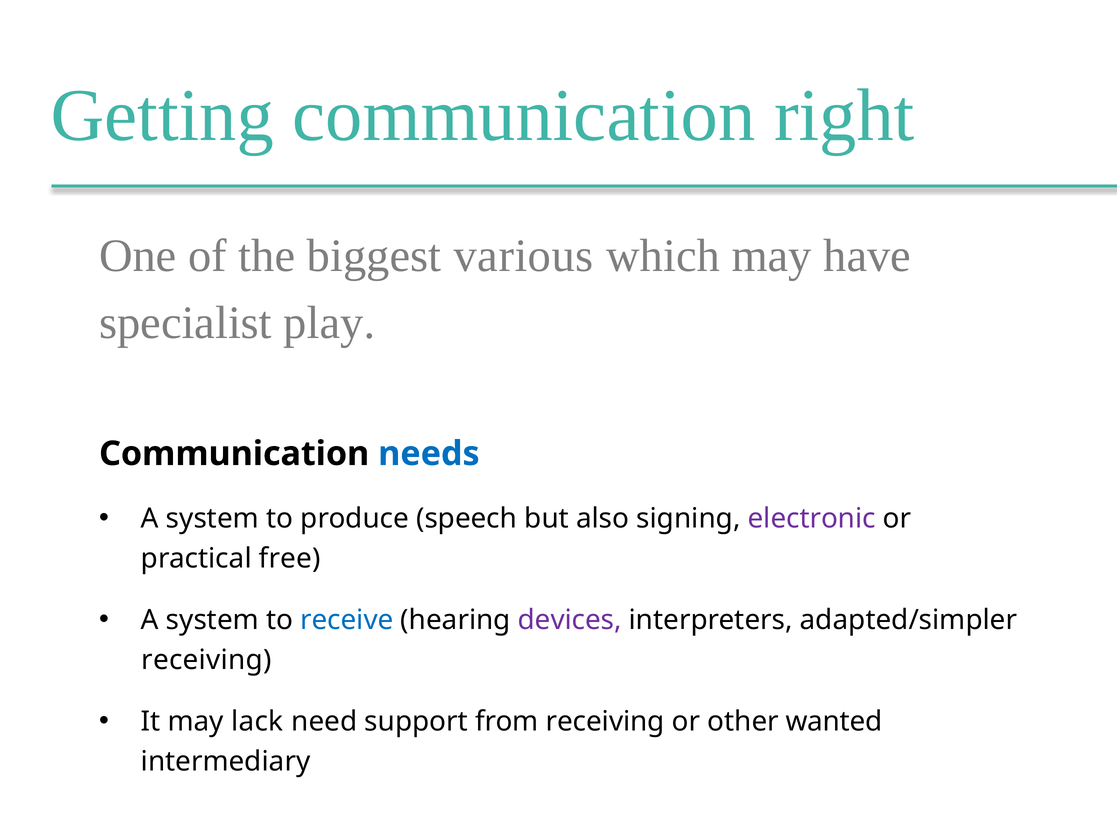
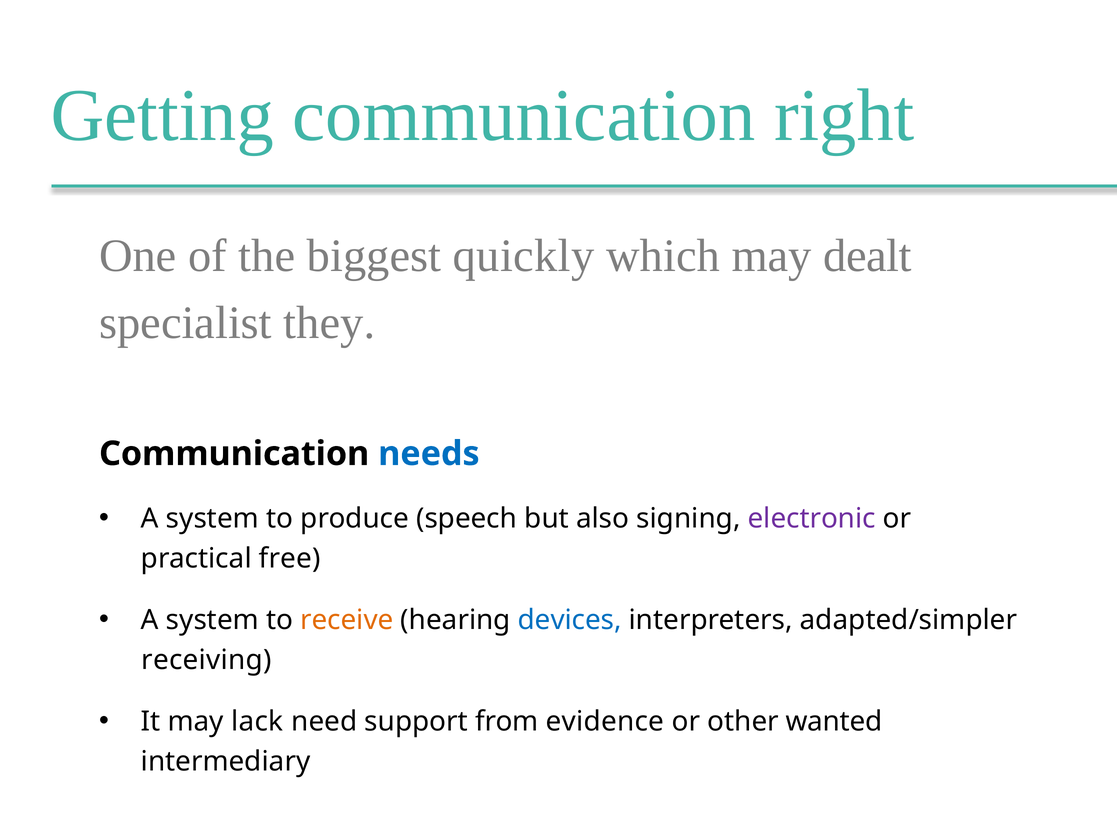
various: various -> quickly
have: have -> dealt
play: play -> they
receive colour: blue -> orange
devices colour: purple -> blue
from receiving: receiving -> evidence
